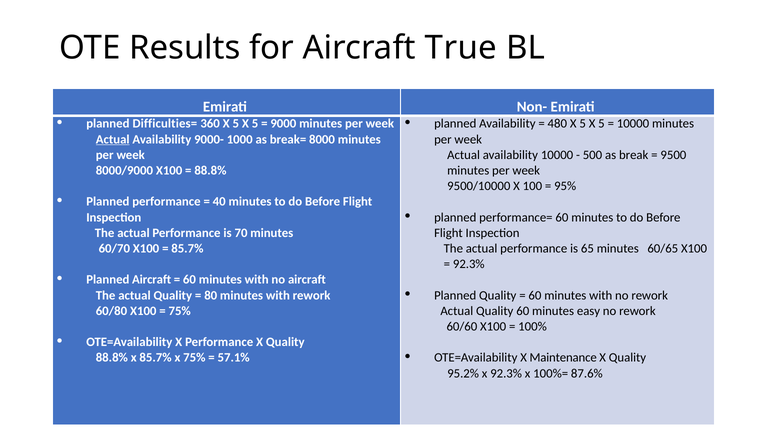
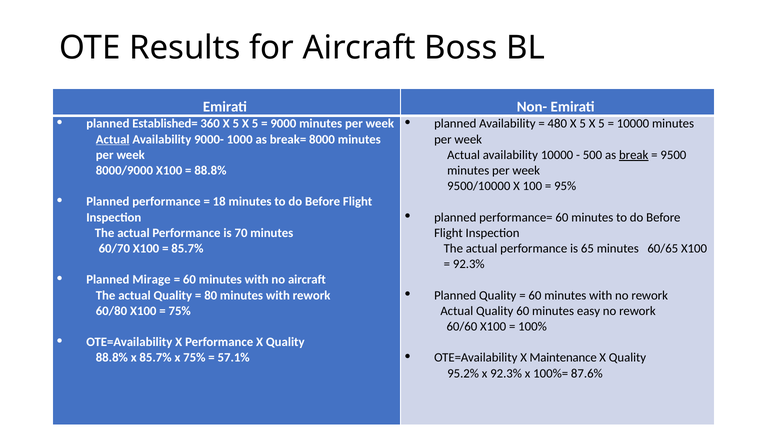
True: True -> Boss
Difficulties=: Difficulties= -> Established=
break underline: none -> present
40: 40 -> 18
Planned Aircraft: Aircraft -> Mirage
